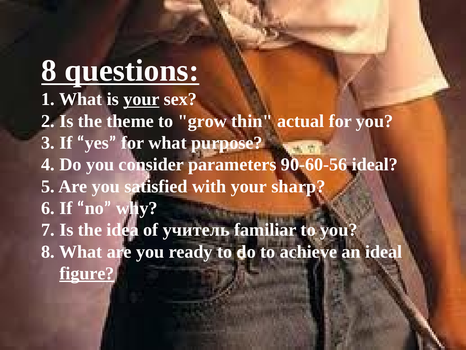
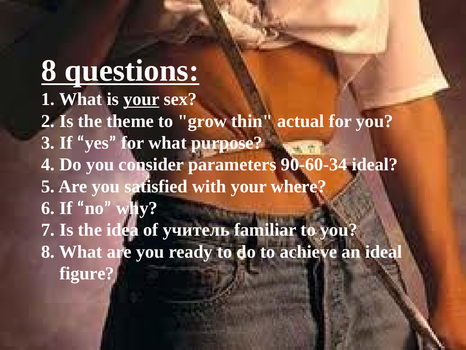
90-60-56: 90-60-56 -> 90-60-34
sharp: sharp -> where
figure underline: present -> none
